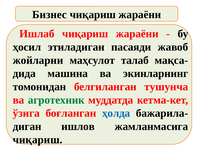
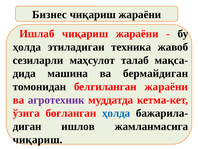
ҳосил at (27, 47): ҳосил -> ҳолда
пасаяди: пасаяди -> техника
жойларни: жойларни -> сезиларли
экинларнинг: экинларнинг -> бермайдиган
белгиланган тушунча: тушунча -> жараёни
агротехник colour: green -> purple
